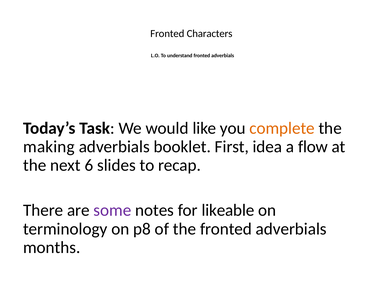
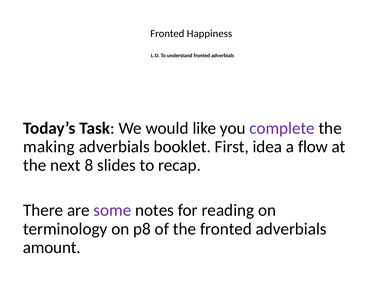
Characters: Characters -> Happiness
complete colour: orange -> purple
6: 6 -> 8
likeable: likeable -> reading
months: months -> amount
